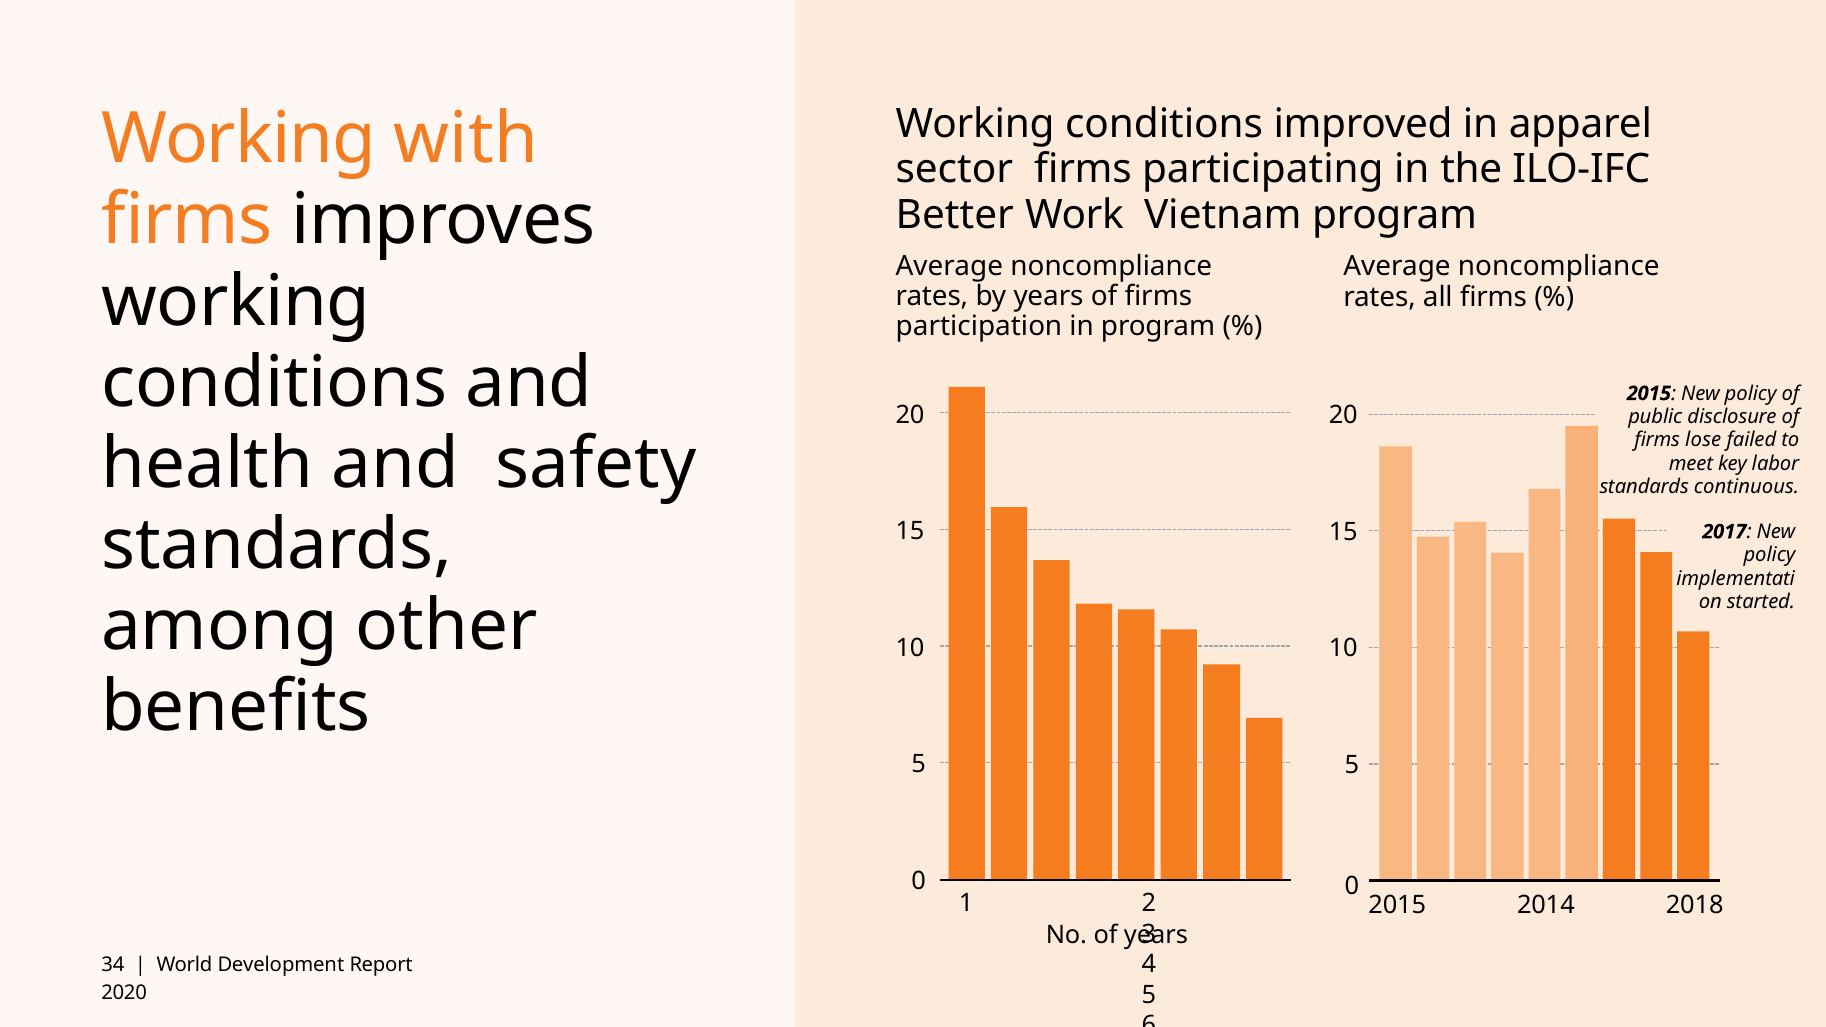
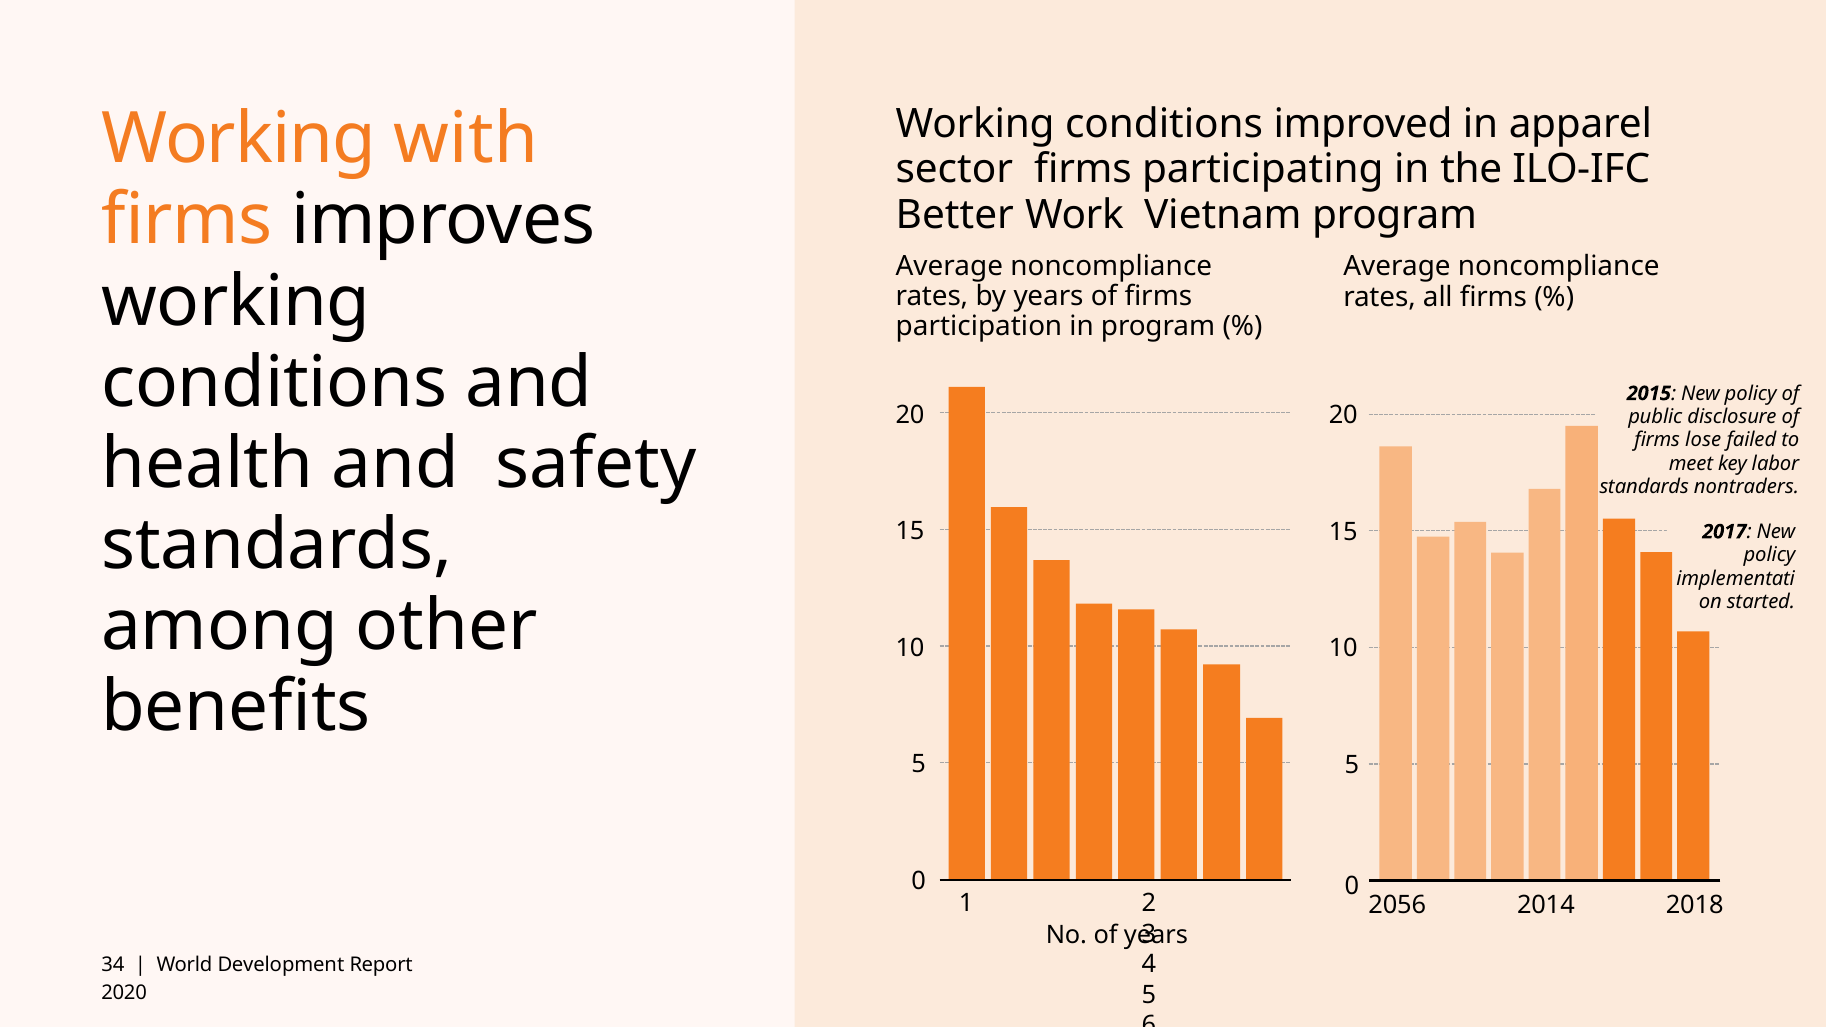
continuous: continuous -> nontraders
2015 at (1397, 905): 2015 -> 2056
